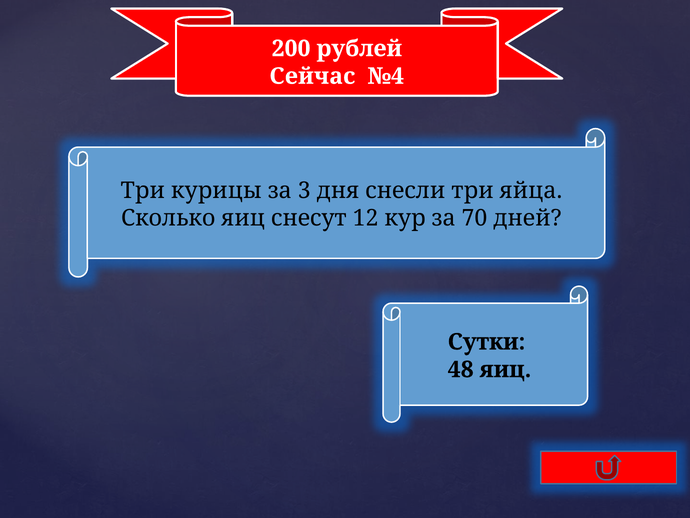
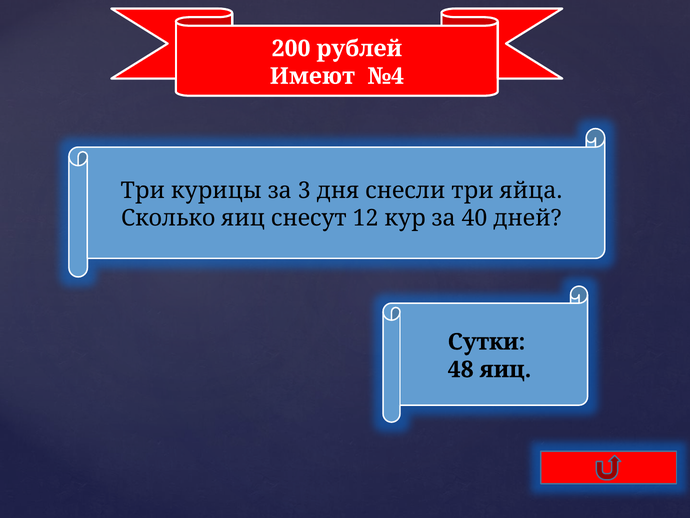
Сейчас: Сейчас -> Имеют
70: 70 -> 40
